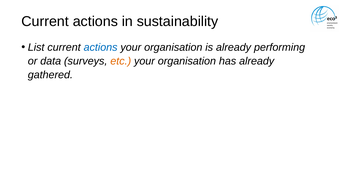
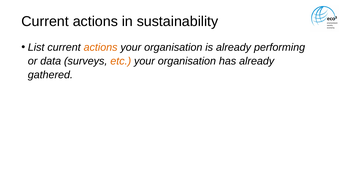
actions at (101, 48) colour: blue -> orange
